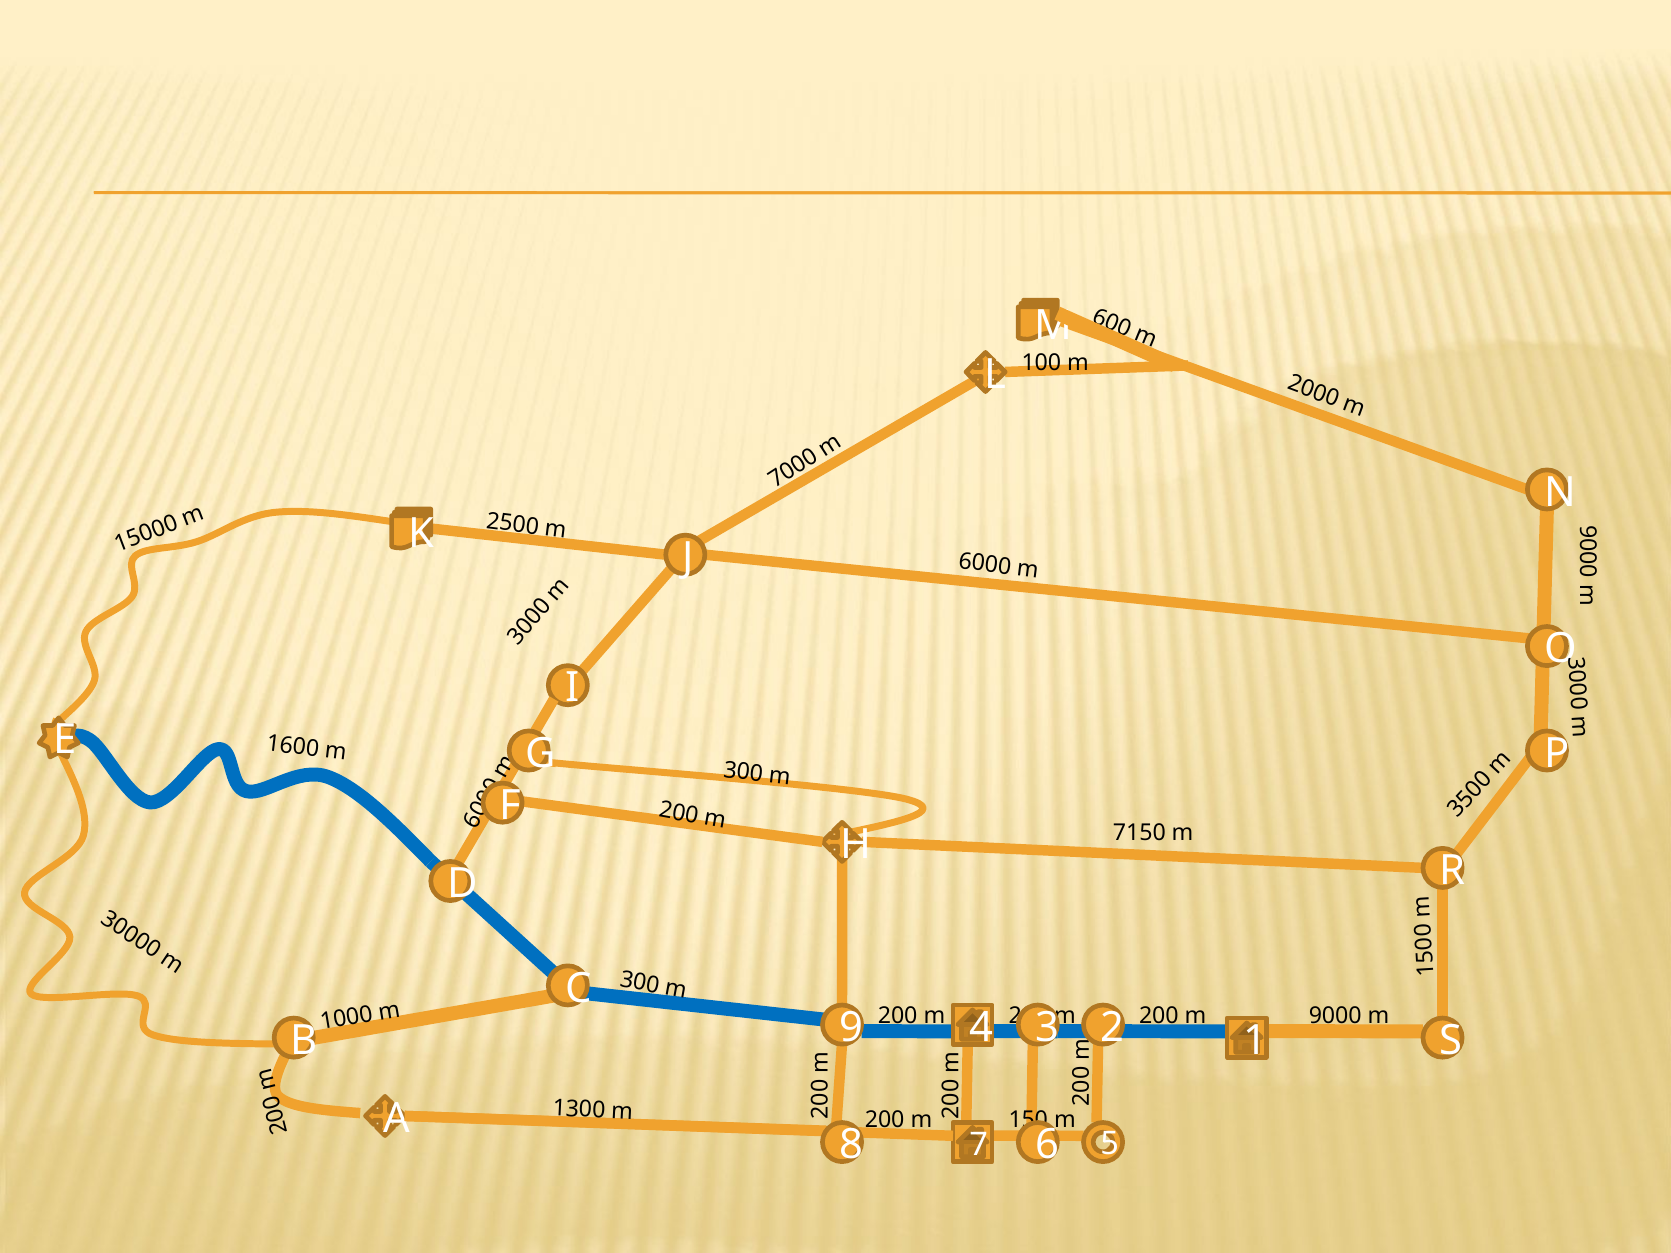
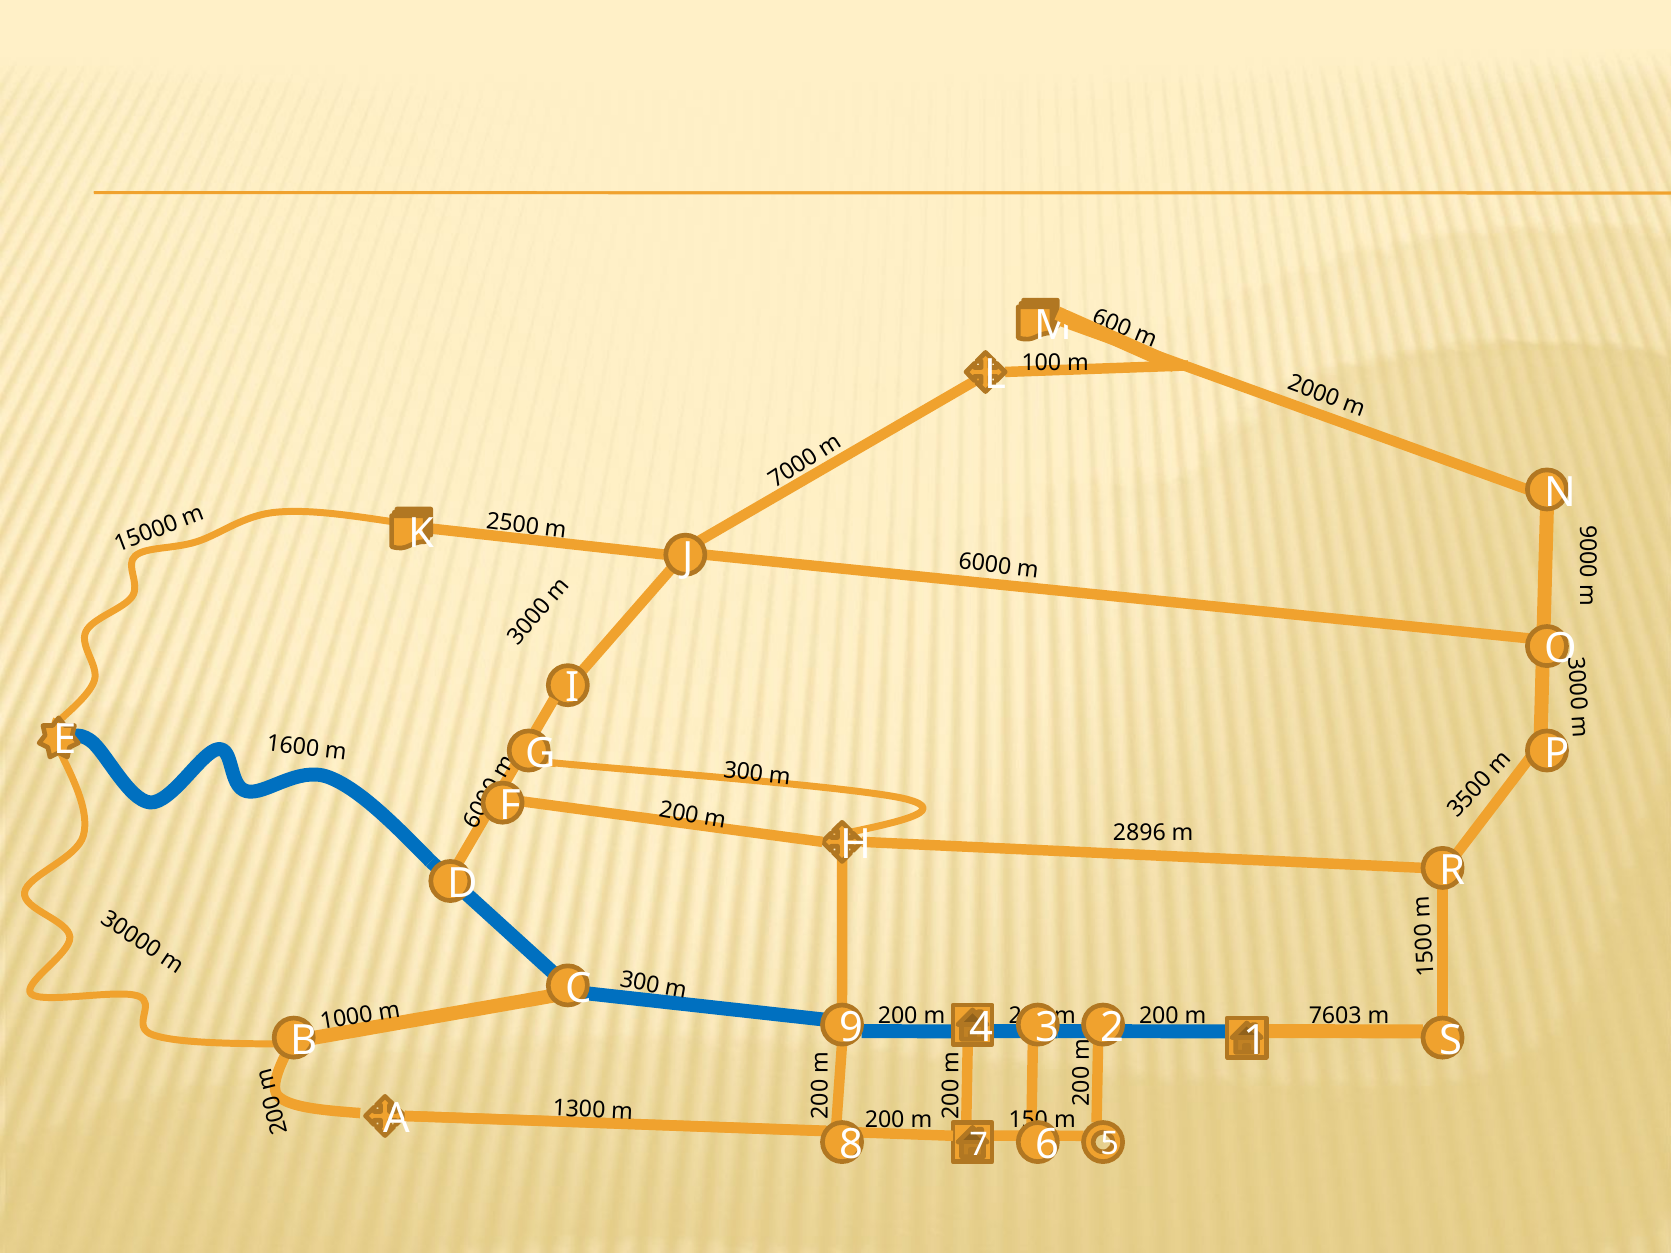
7150: 7150 -> 2896
9000: 9000 -> 7603
